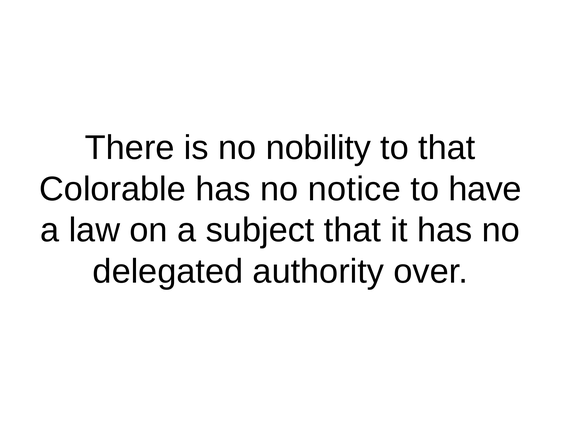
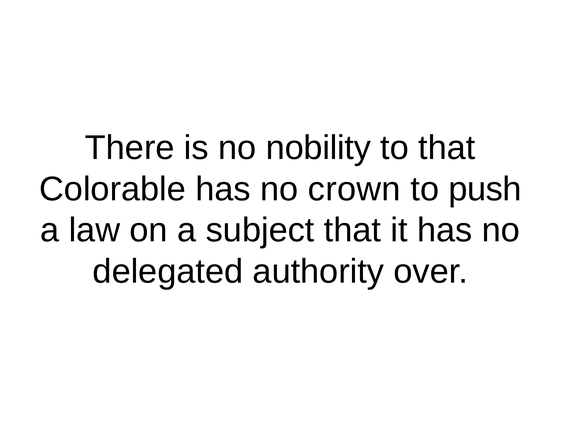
notice: notice -> crown
have: have -> push
